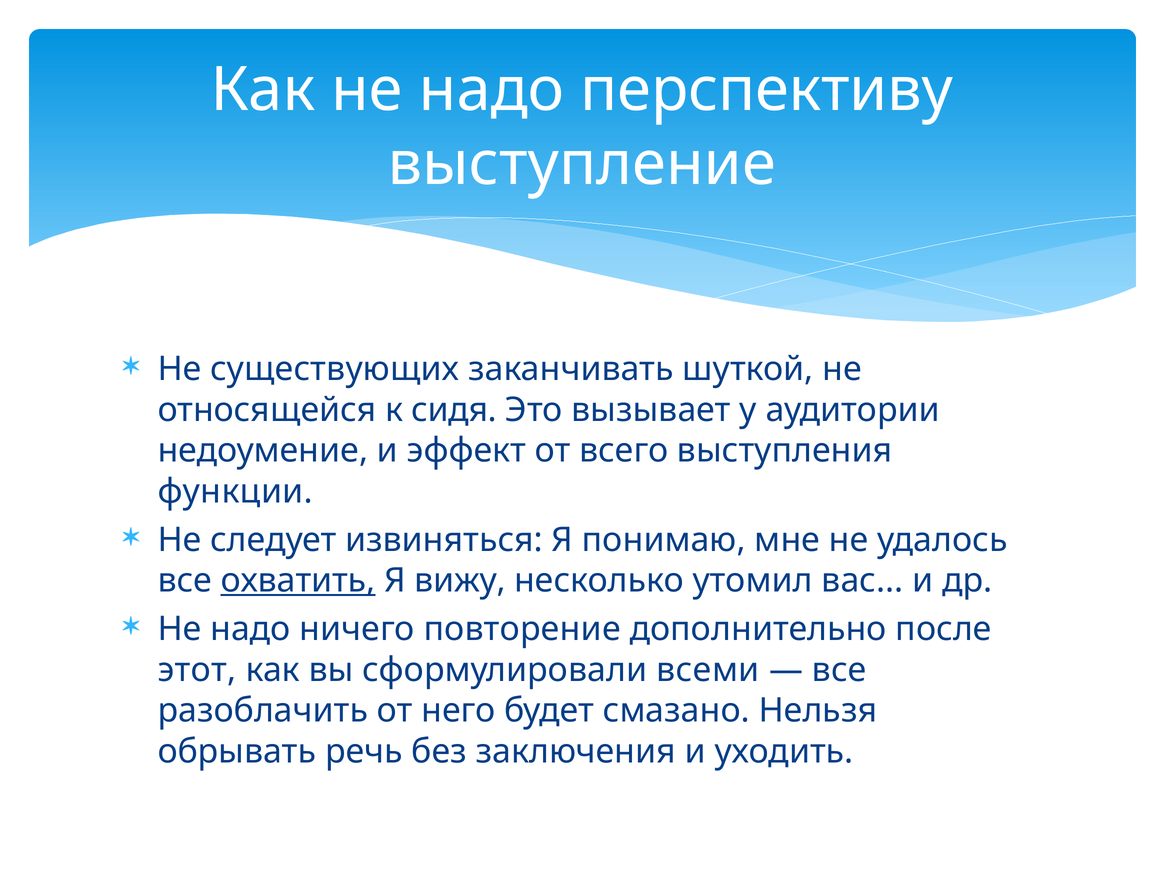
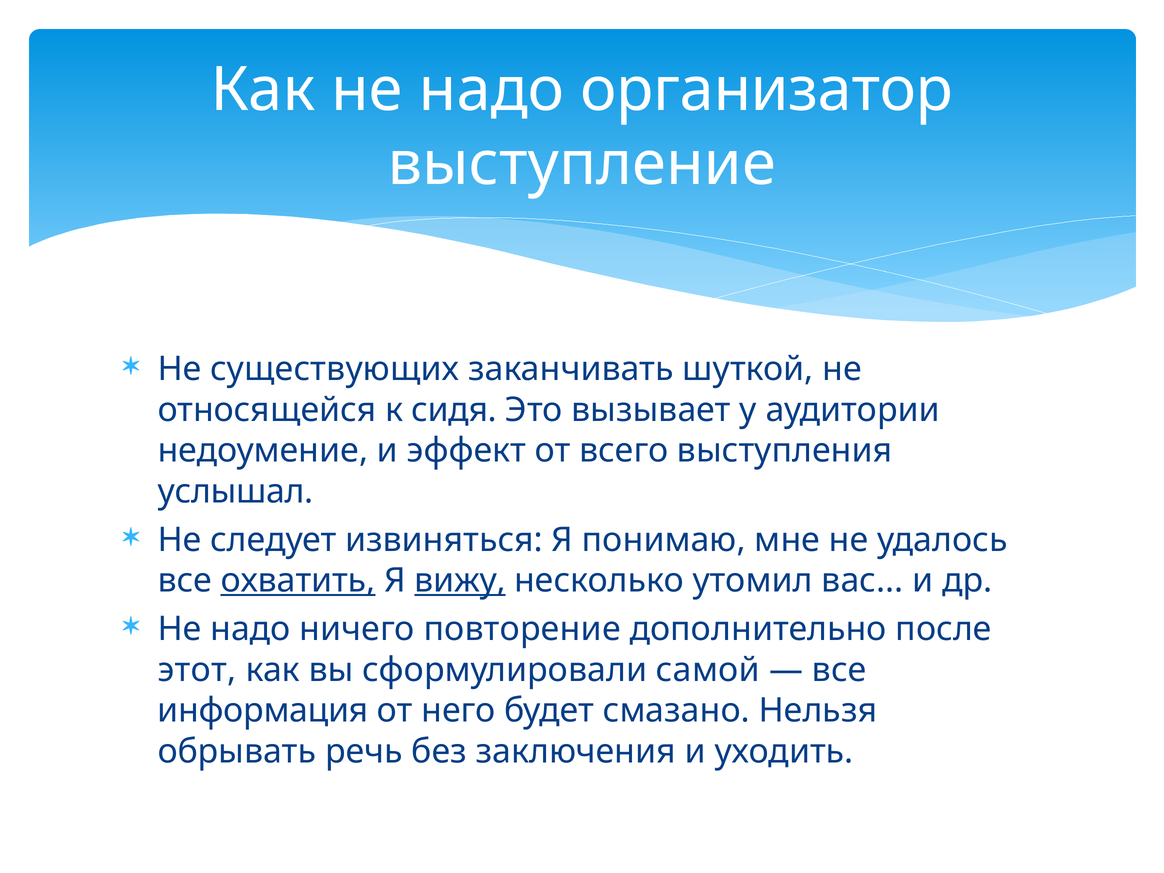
перспективу: перспективу -> организатор
функции: функции -> услышал
вижу underline: none -> present
всеми: всеми -> самой
разоблачить: разоблачить -> информация
